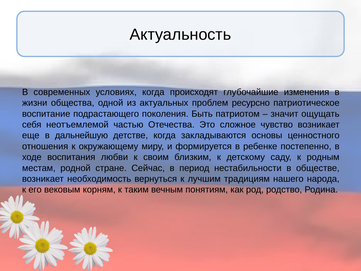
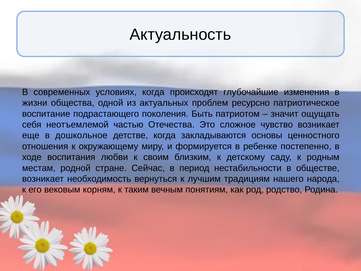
дальнейшую: дальнейшую -> дошкольное
